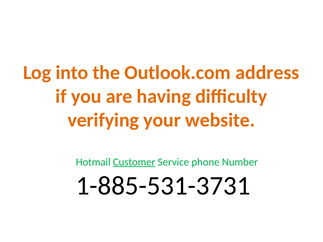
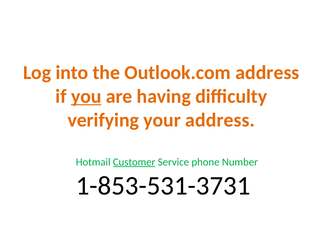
you underline: none -> present
your website: website -> address
1-885-531-3731: 1-885-531-3731 -> 1-853-531-3731
